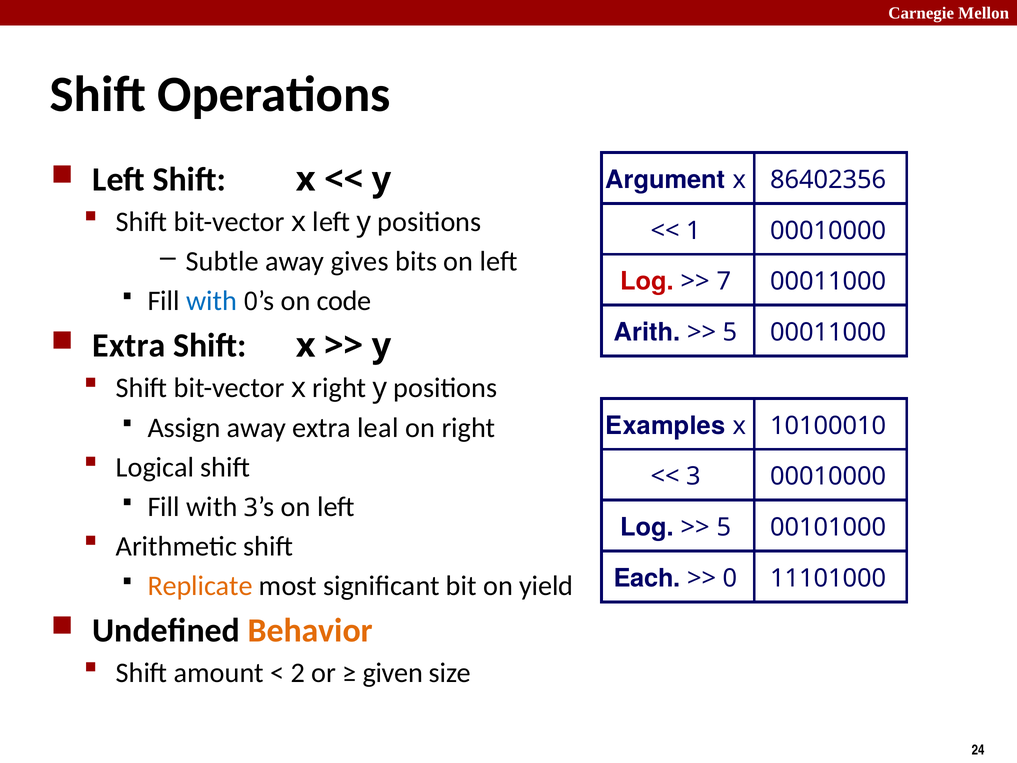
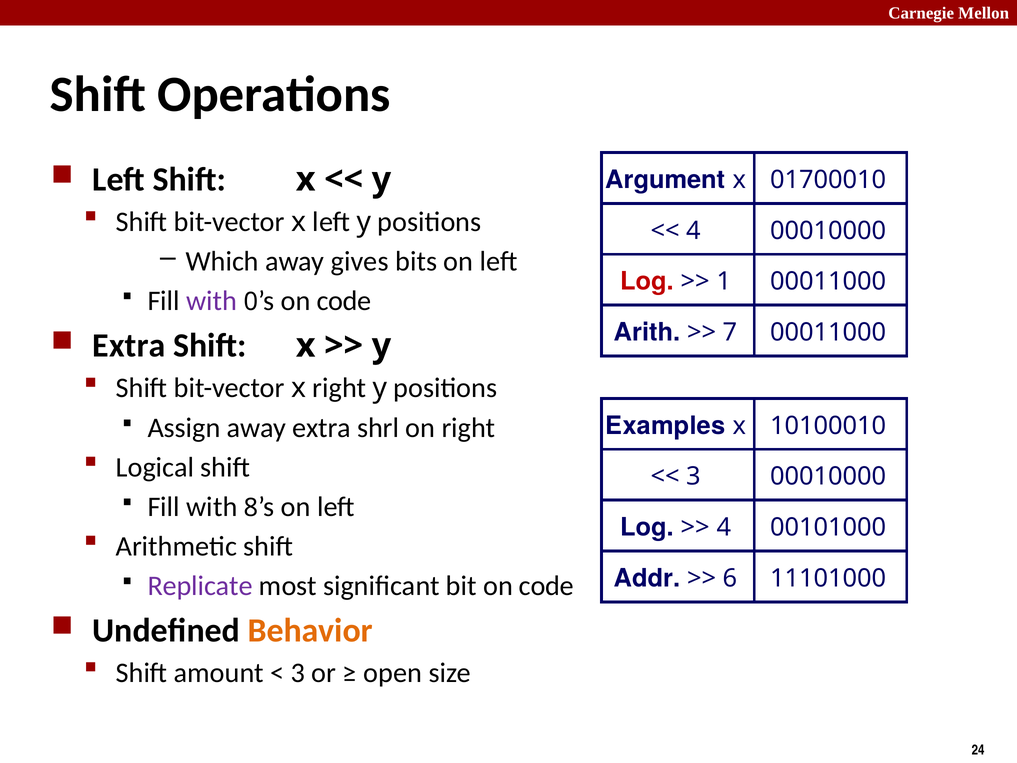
86402356: 86402356 -> 01700010
1 at (693, 231): 1 -> 4
Subtle: Subtle -> Which
7: 7 -> 1
with at (212, 301) colour: blue -> purple
5 at (730, 332): 5 -> 7
leal: leal -> shrl
with 3: 3 -> 8
5 at (724, 527): 5 -> 4
Each: Each -> Addr
0 at (730, 578): 0 -> 6
Replicate colour: orange -> purple
bit on yield: yield -> code
2 at (298, 673): 2 -> 3
given: given -> open
